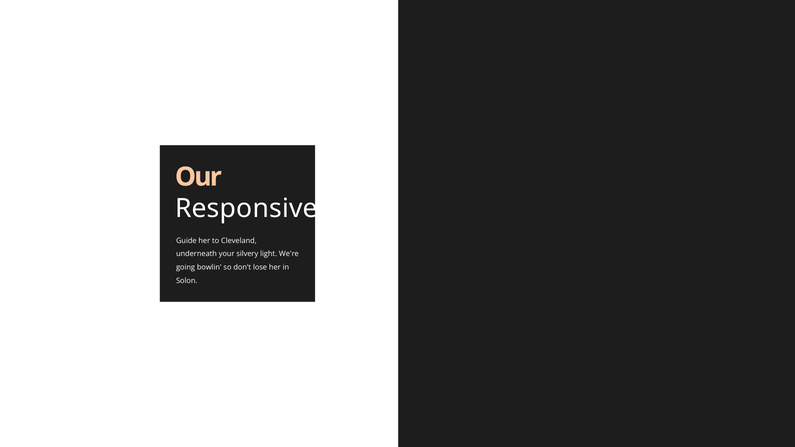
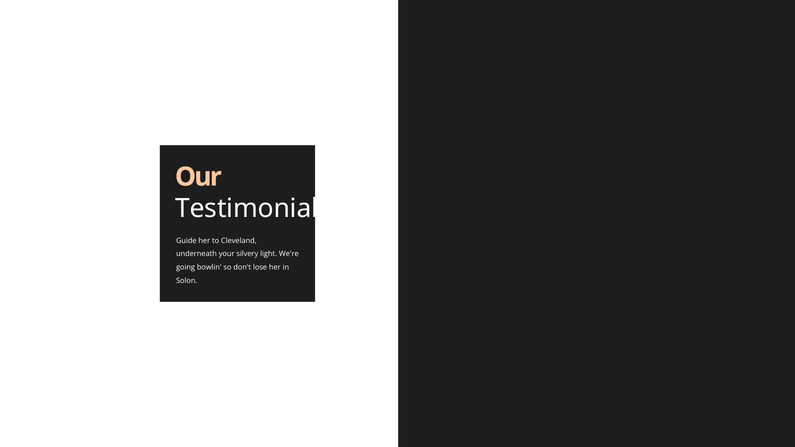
Responsive: Responsive -> Testimonial
